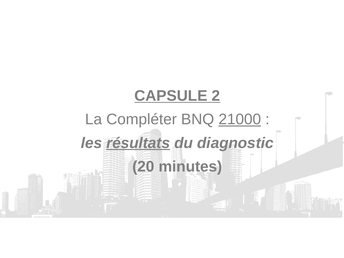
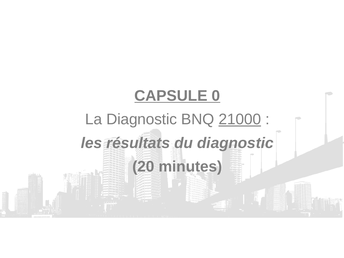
2: 2 -> 0
La Compléter: Compléter -> Diagnostic
résultats underline: present -> none
